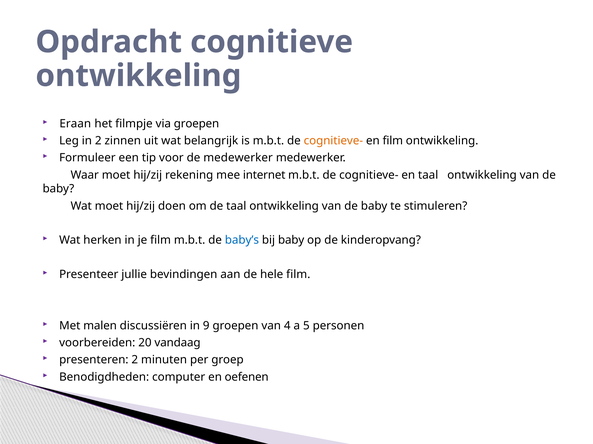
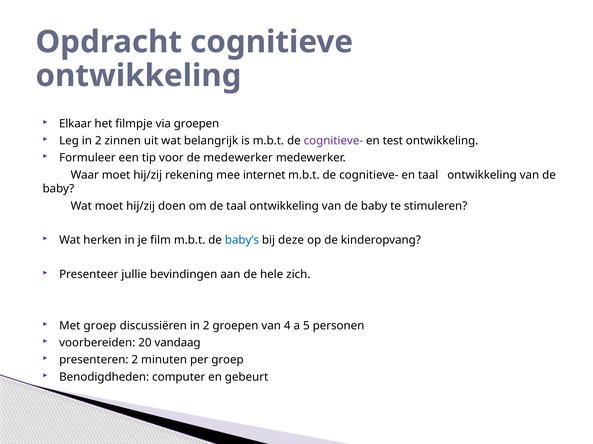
Eraan: Eraan -> Elkaar
cognitieve- at (333, 141) colour: orange -> purple
en film: film -> test
bij baby: baby -> deze
hele film: film -> zich
Met malen: malen -> groep
discussiëren in 9: 9 -> 2
oefenen: oefenen -> gebeurt
